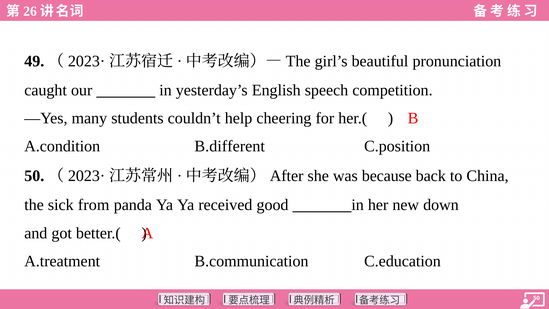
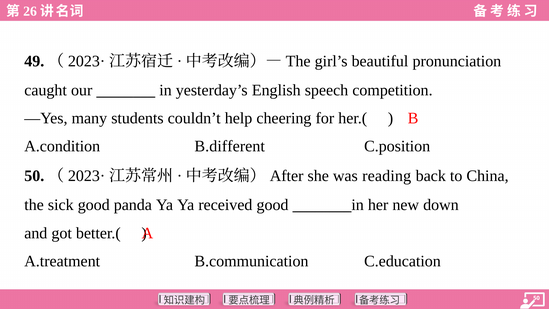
because: because -> reading
sick from: from -> good
